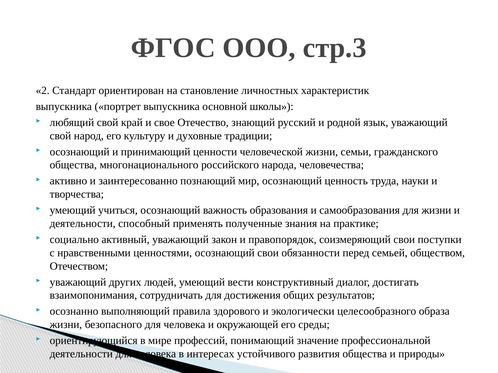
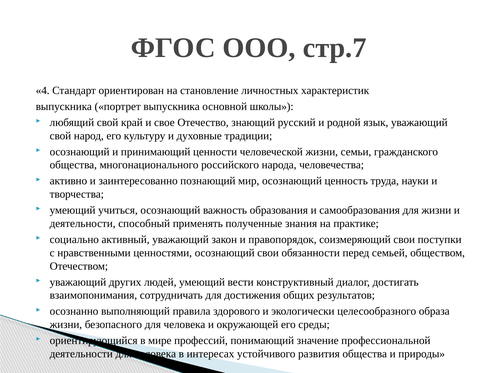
стр.3: стр.3 -> стр.7
2: 2 -> 4
